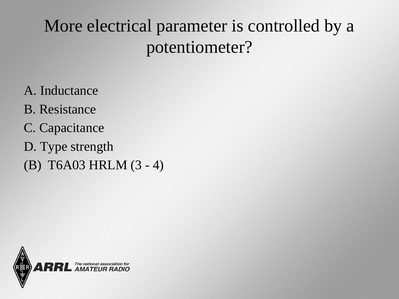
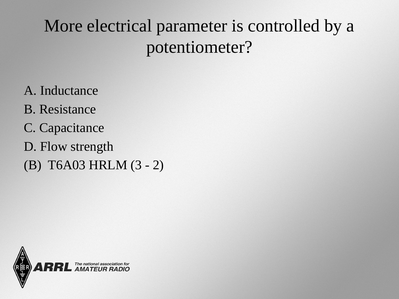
Type: Type -> Flow
4: 4 -> 2
